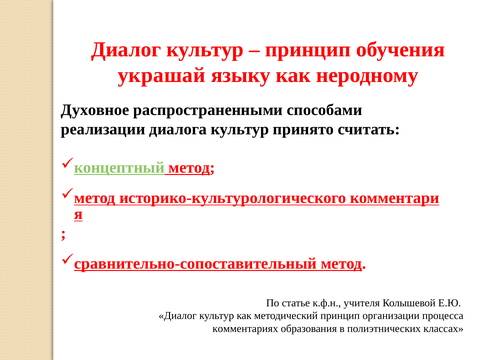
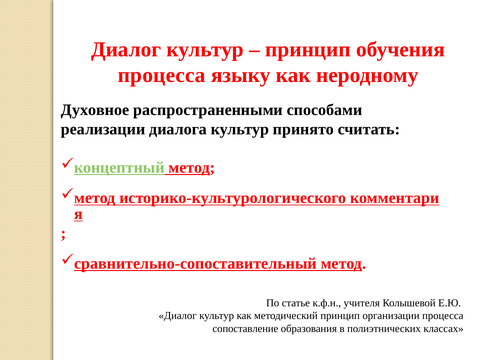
украшай at (162, 75): украшай -> процесса
комментариях: комментариях -> сопоставление
